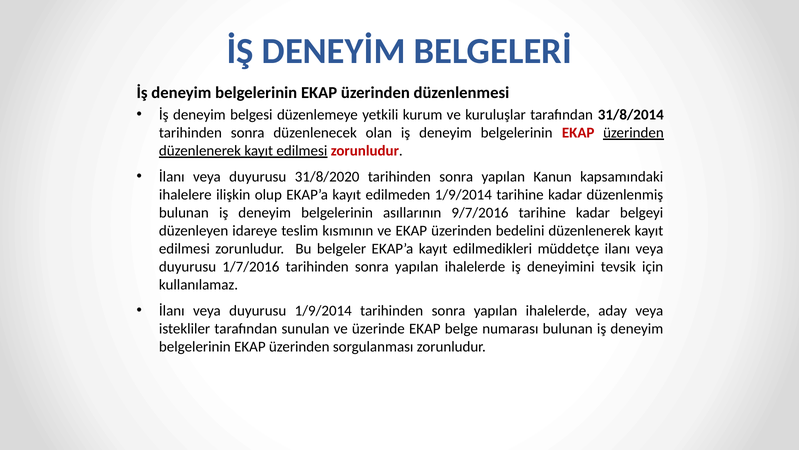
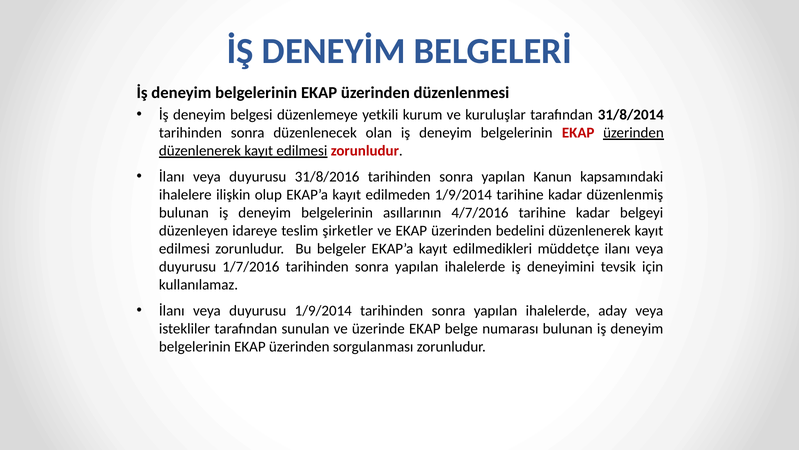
31/8/2020: 31/8/2020 -> 31/8/2016
9/7/2016: 9/7/2016 -> 4/7/2016
kısmının: kısmının -> şirketler
